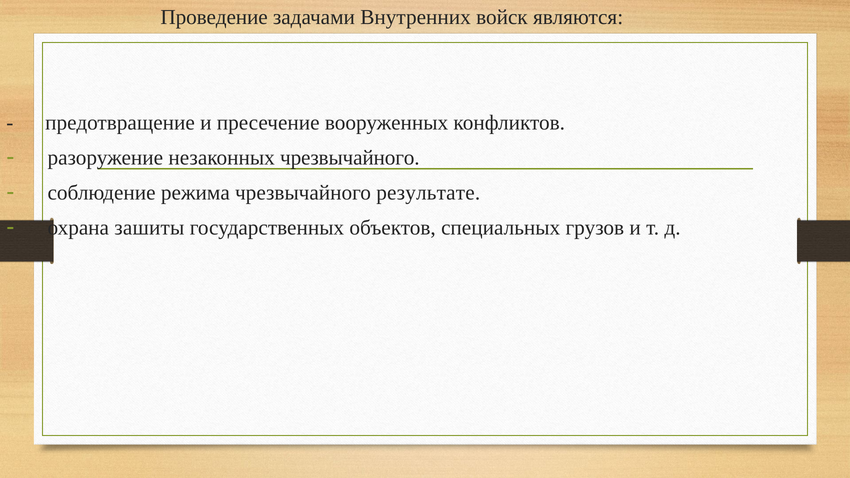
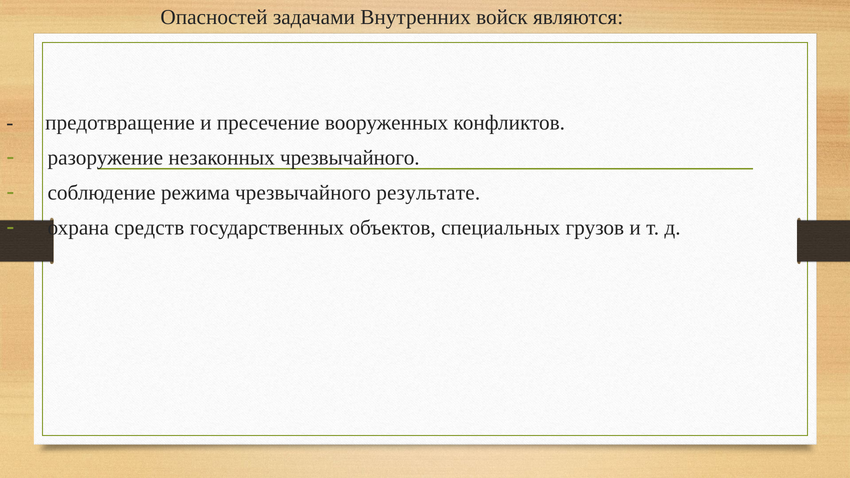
Проведение: Проведение -> Опасностей
зашиты: зашиты -> средств
